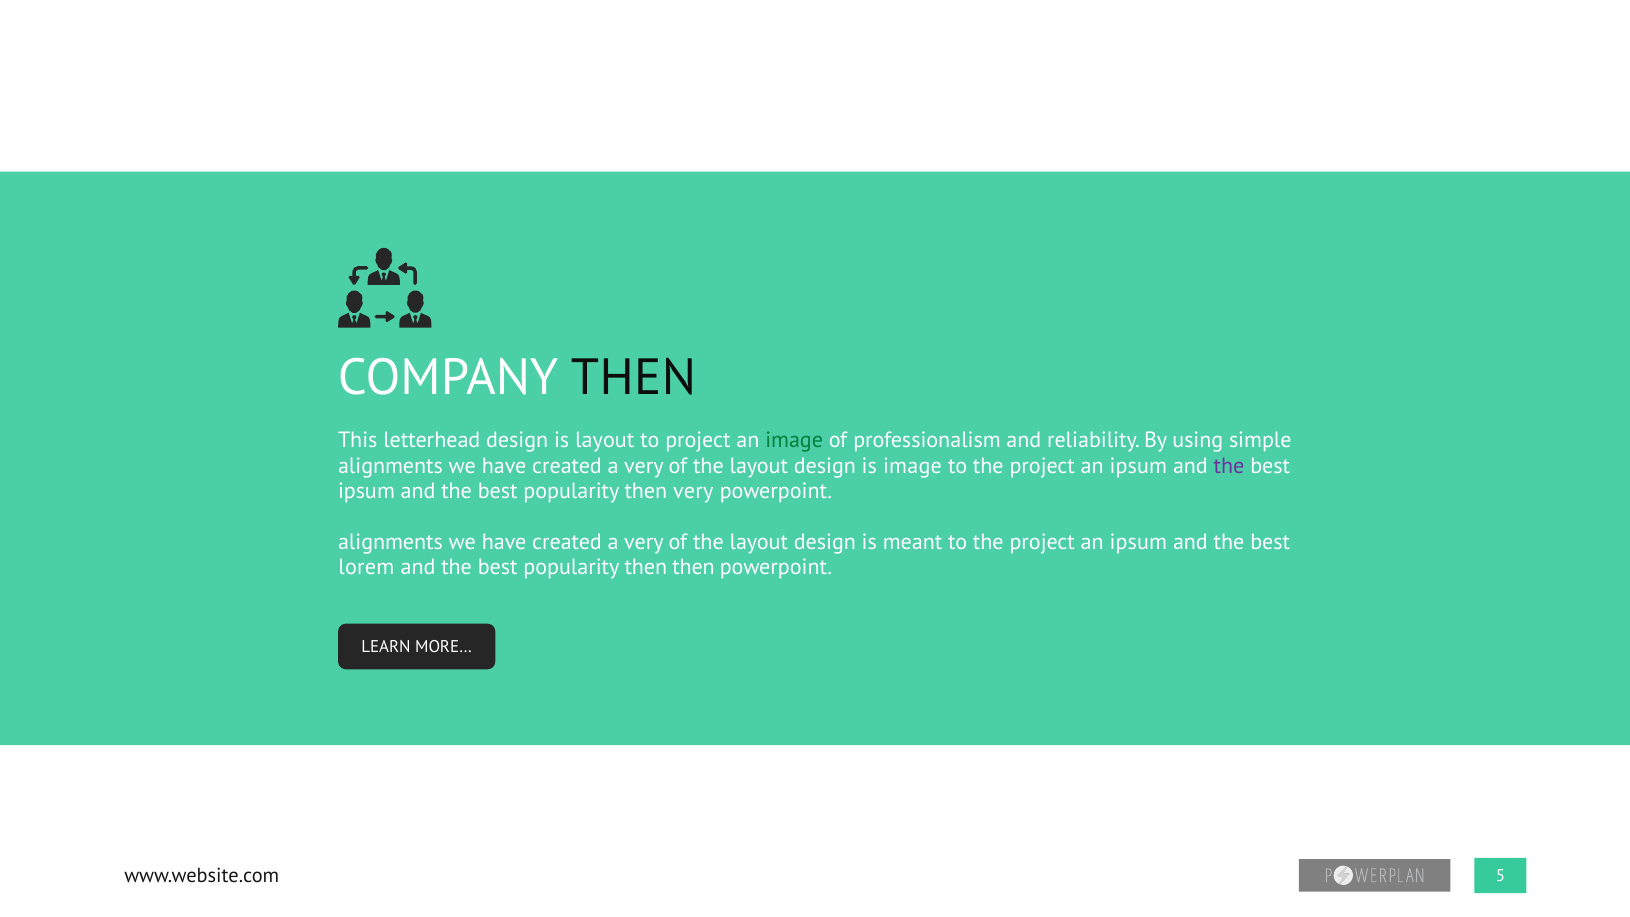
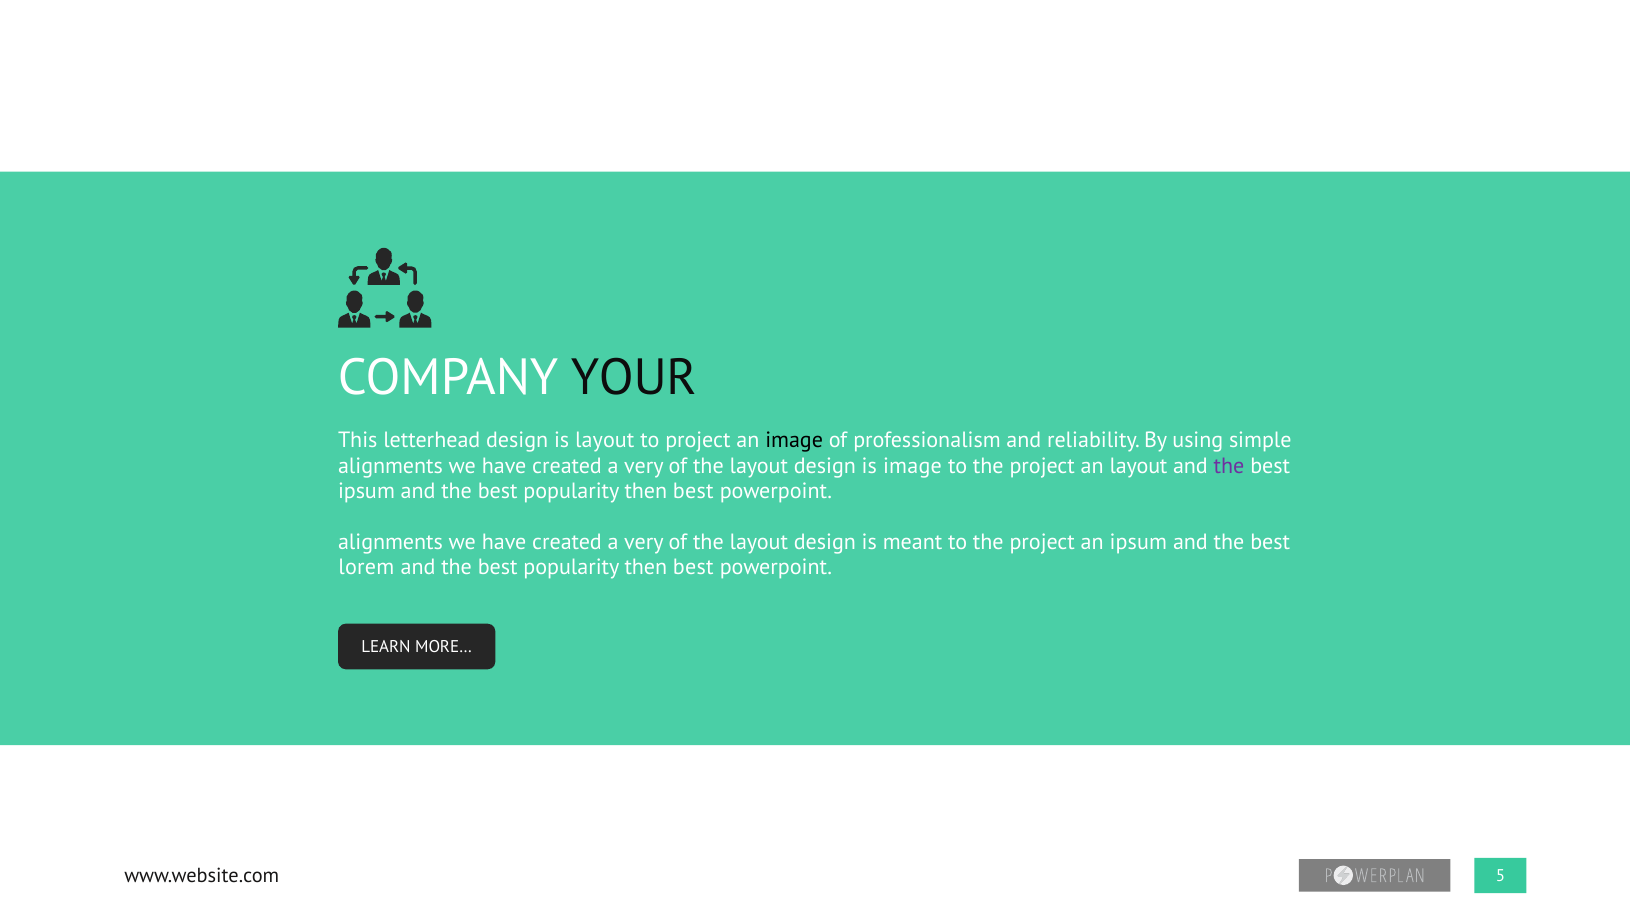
COMPANY THEN: THEN -> YOUR
image at (794, 440) colour: green -> black
ipsum at (1138, 466): ipsum -> layout
very at (693, 491): very -> best
then at (693, 568): then -> best
